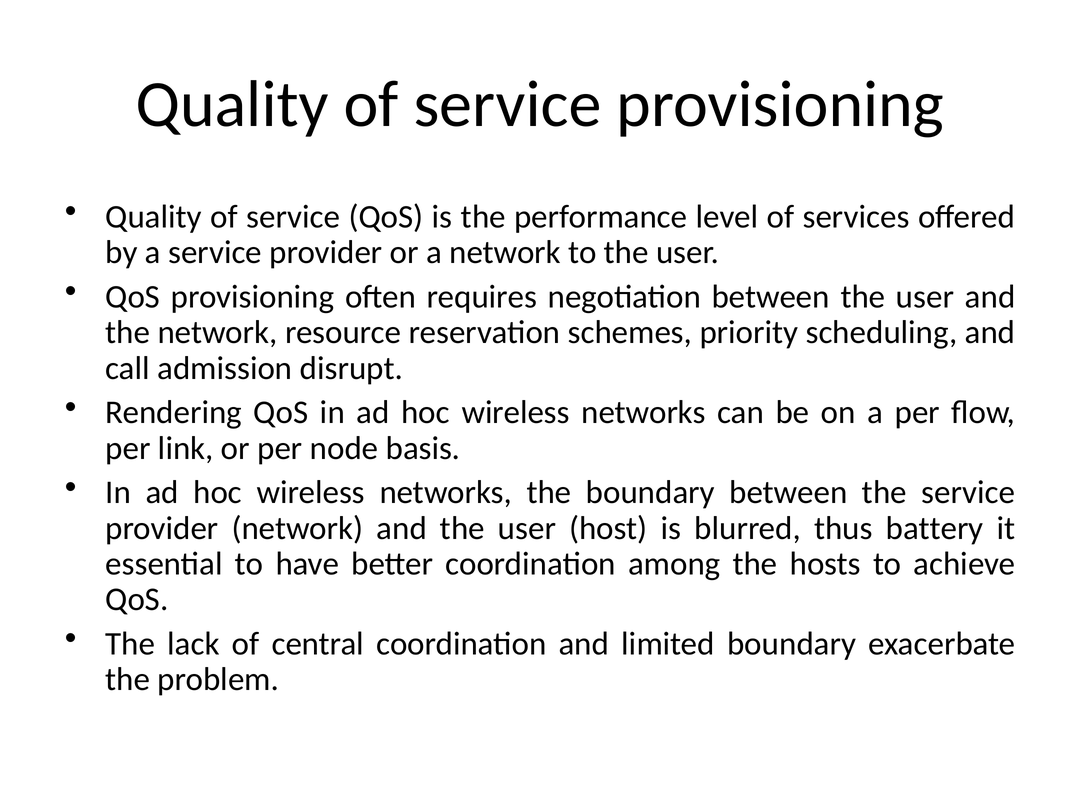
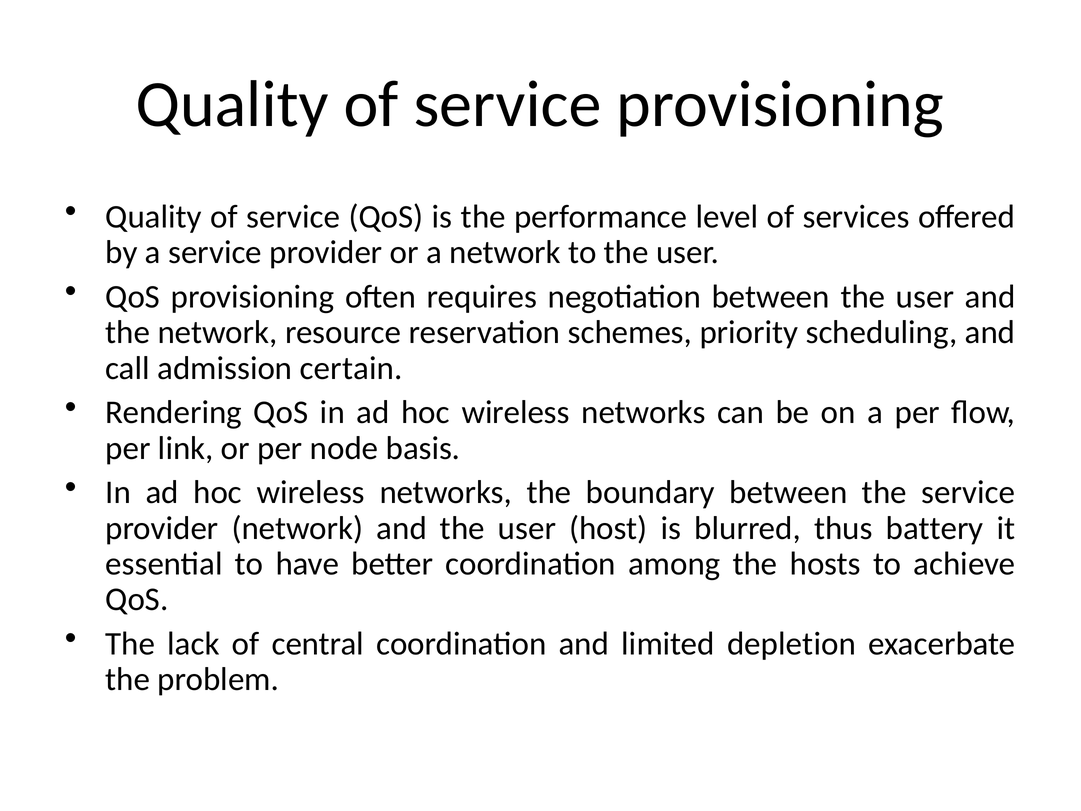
disrupt: disrupt -> certain
limited boundary: boundary -> depletion
